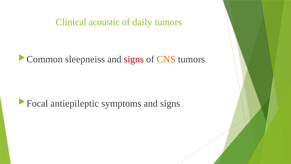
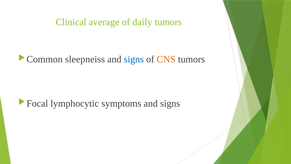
acoustic: acoustic -> average
signs at (134, 59) colour: red -> blue
antiepileptic: antiepileptic -> lymphocytic
